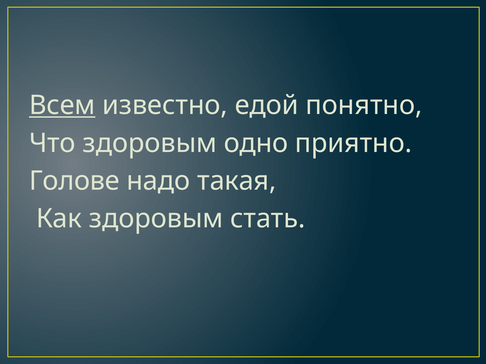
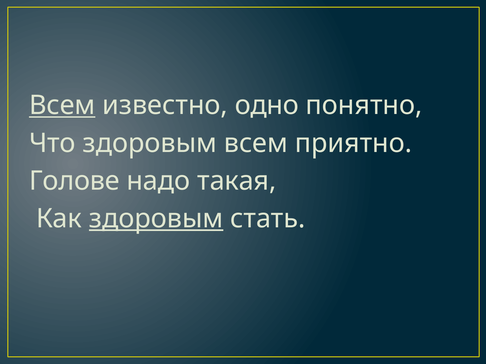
едой: едой -> одно
здоровым одно: одно -> всем
здоровым at (156, 219) underline: none -> present
